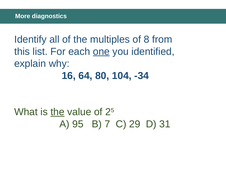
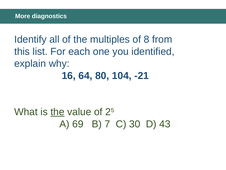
one underline: present -> none
-34: -34 -> -21
95: 95 -> 69
29: 29 -> 30
31: 31 -> 43
